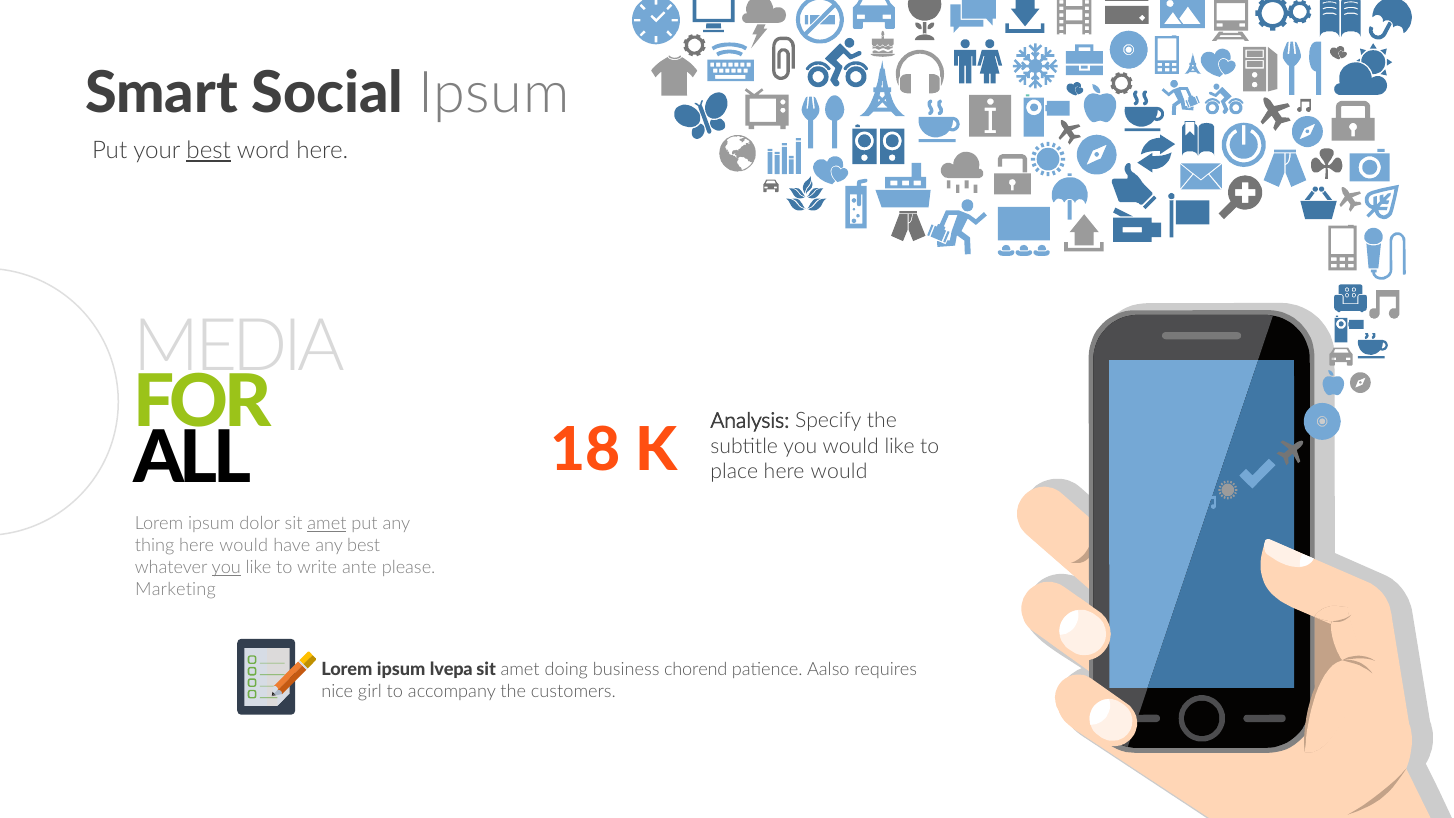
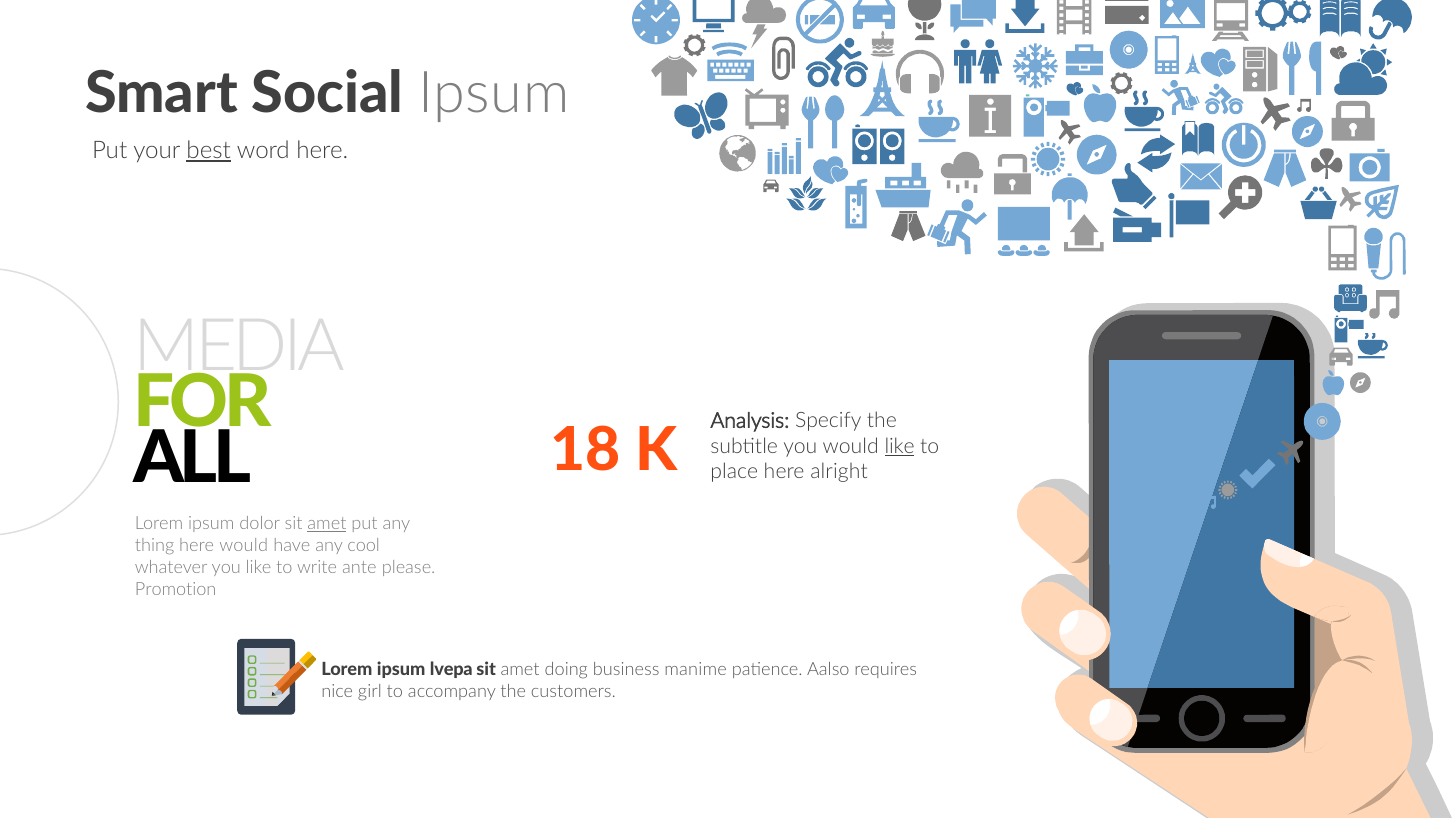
like at (900, 446) underline: none -> present
place here would: would -> alright
any best: best -> cool
you at (226, 567) underline: present -> none
Marketing: Marketing -> Promotion
chorend: chorend -> manime
